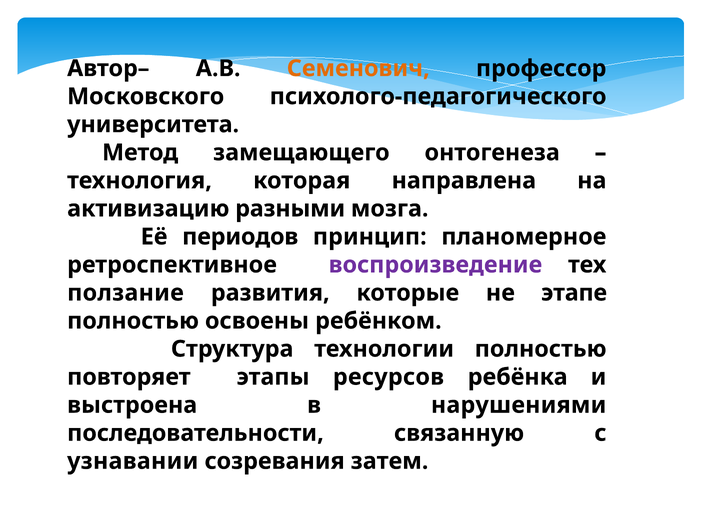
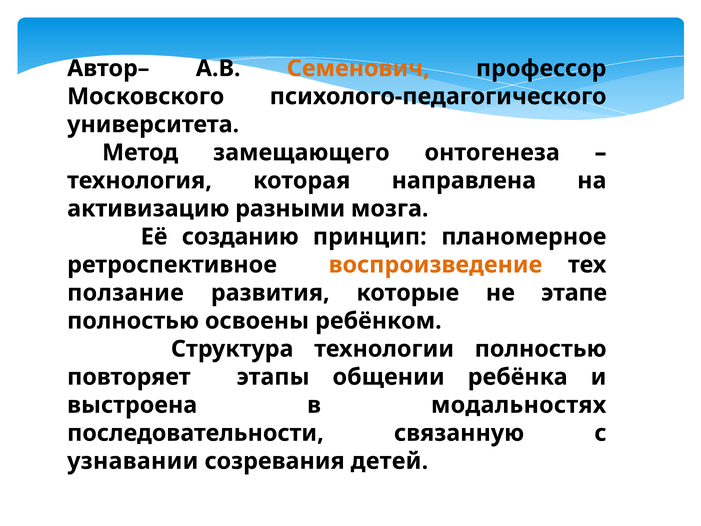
периодов: периодов -> созданию
воспроизведение colour: purple -> orange
ресурсов: ресурсов -> общении
нарушениями: нарушениями -> модальностях
затем: затем -> детей
